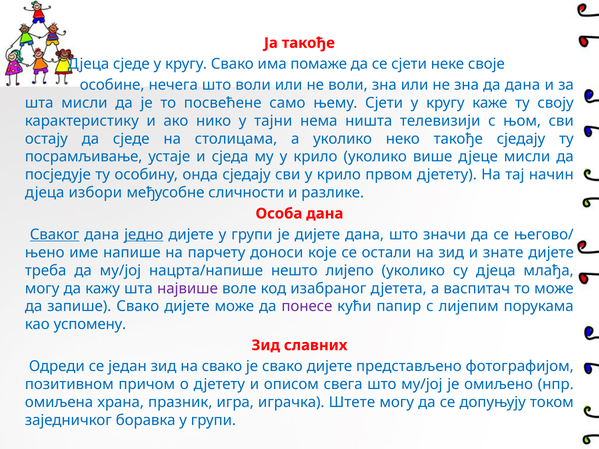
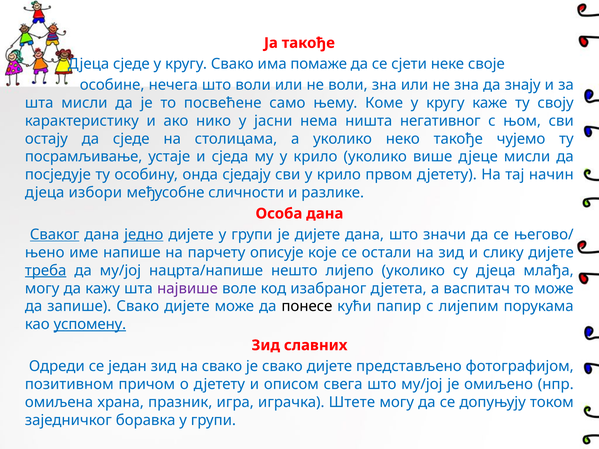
да дана: дана -> знају
њему Сјети: Сјети -> Коме
тајни: тајни -> јасни
телевизији: телевизији -> негативног
такође сједају: сједају -> чујемо
доноси: доноси -> описује
знате: знате -> слику
треба underline: none -> present
понесе colour: purple -> black
успомену underline: none -> present
